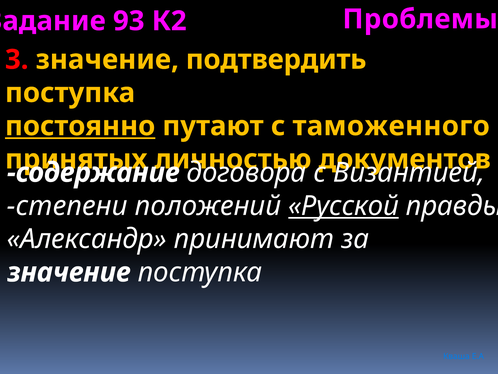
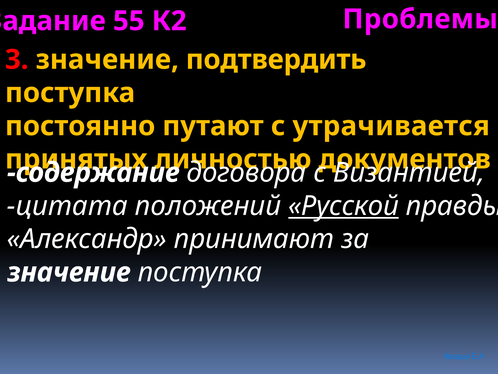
93: 93 -> 55
постоянно underline: present -> none
таможенного: таможенного -> утрачивается
степени: степени -> цитата
